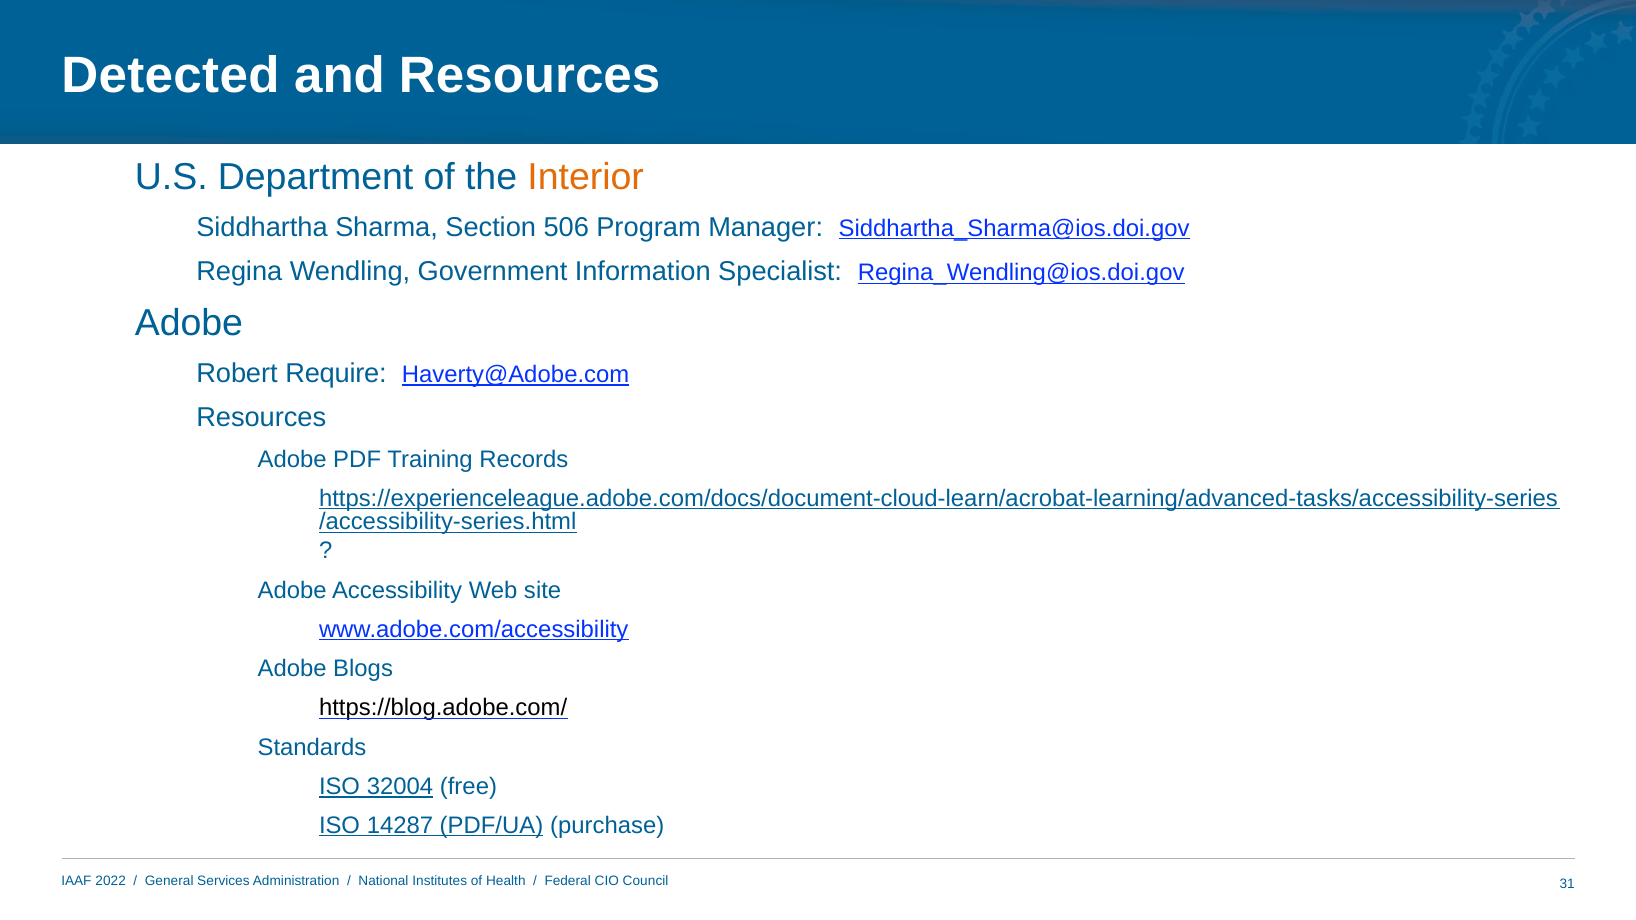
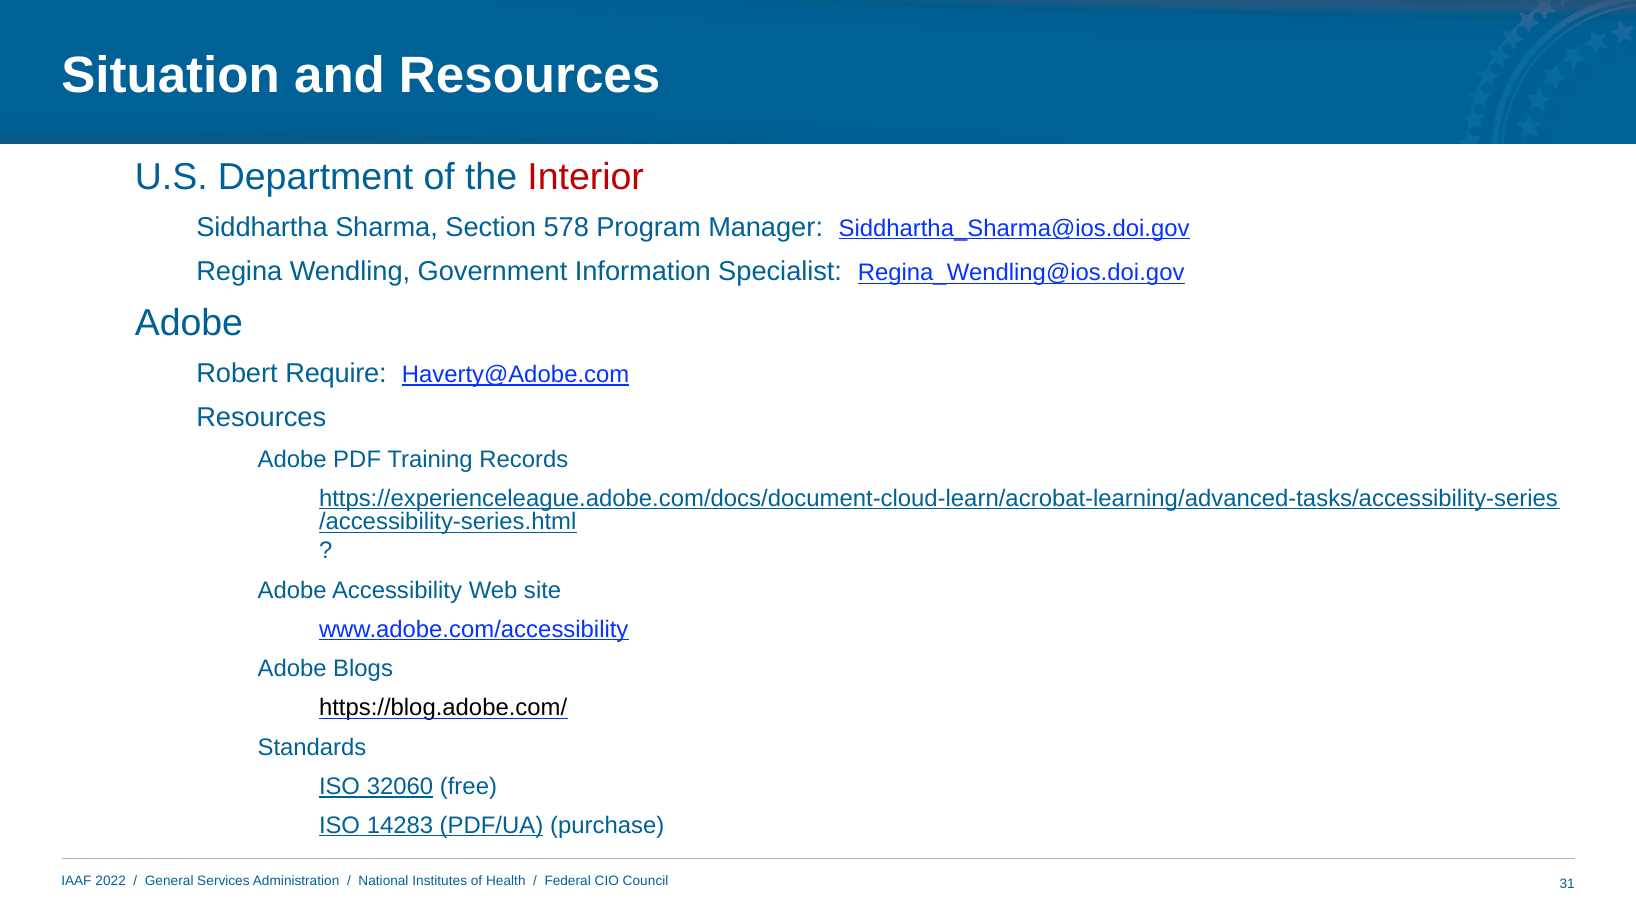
Detected: Detected -> Situation
Interior colour: orange -> red
506: 506 -> 578
32004: 32004 -> 32060
14287: 14287 -> 14283
